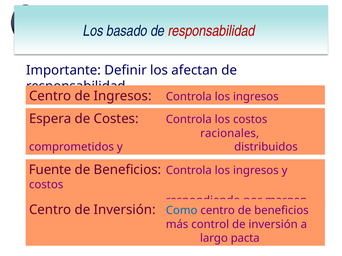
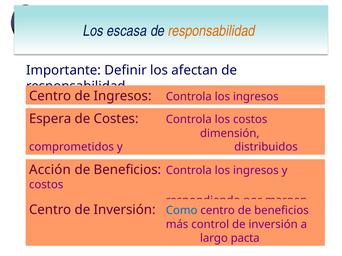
basado: basado -> escasa
responsabilidad at (212, 31) colour: red -> orange
racionales: racionales -> dimensión
Fuente: Fuente -> Acción
